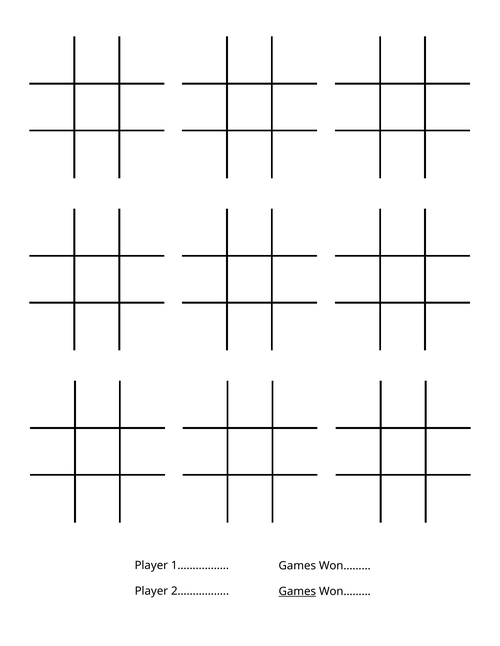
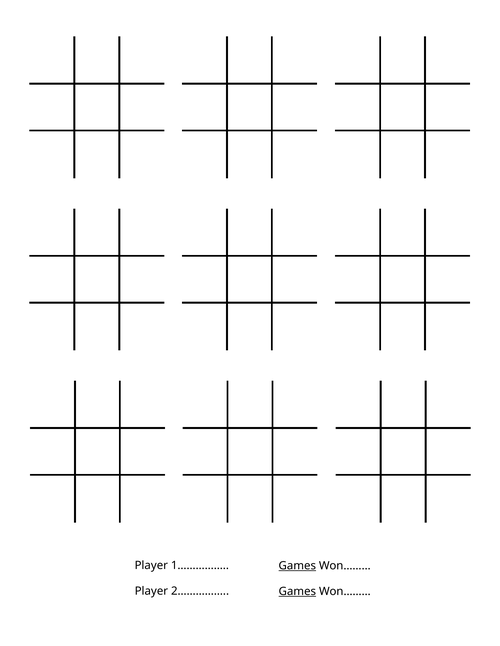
Games at (297, 567) underline: none -> present
